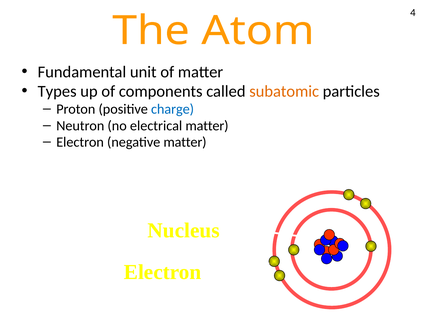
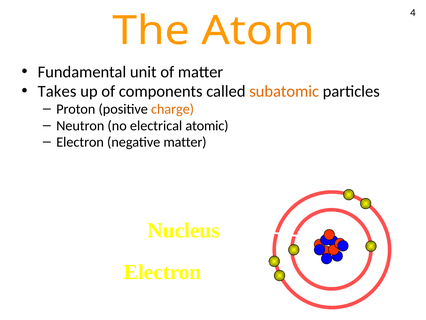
Types: Types -> Takes
charge colour: blue -> orange
electrical matter: matter -> atomic
